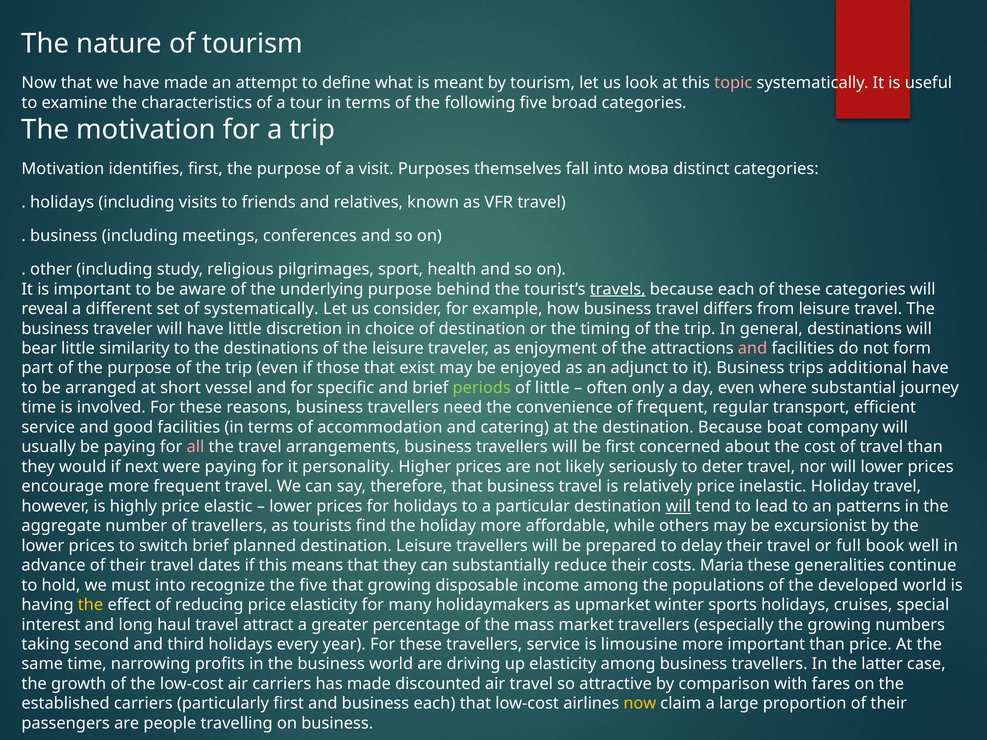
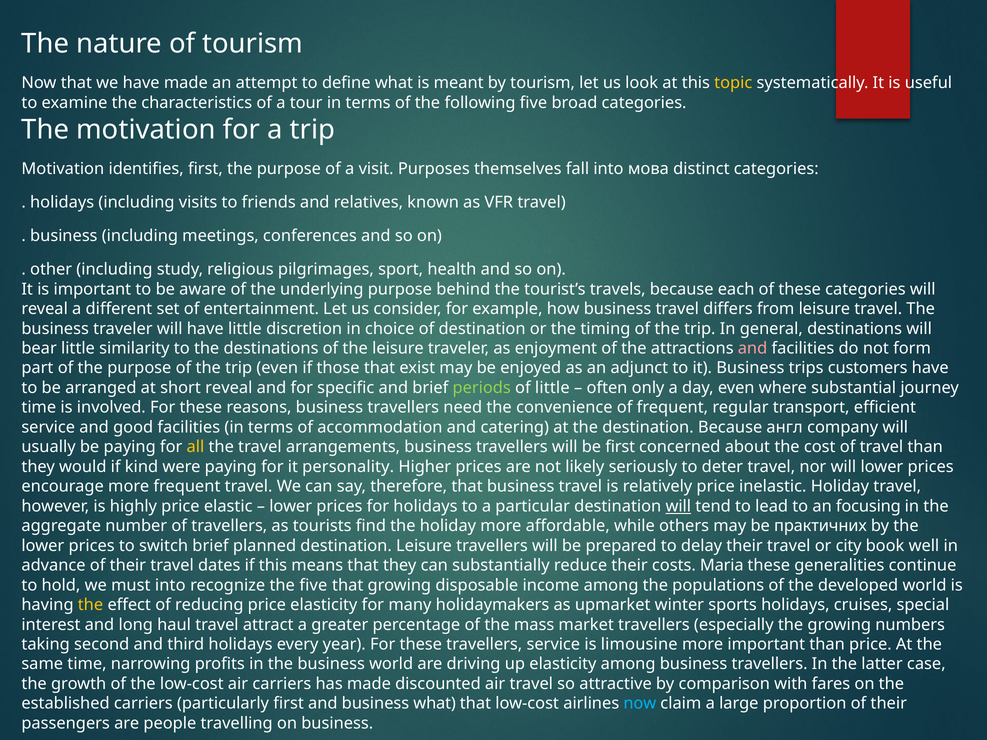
topic colour: pink -> yellow
travels underline: present -> none
of systematically: systematically -> entertainment
additional: additional -> customers
short vessel: vessel -> reveal
boat: boat -> англ
all colour: pink -> yellow
next: next -> kind
patterns: patterns -> focusing
excursionist: excursionist -> практичних
full: full -> city
business each: each -> what
now at (640, 704) colour: yellow -> light blue
